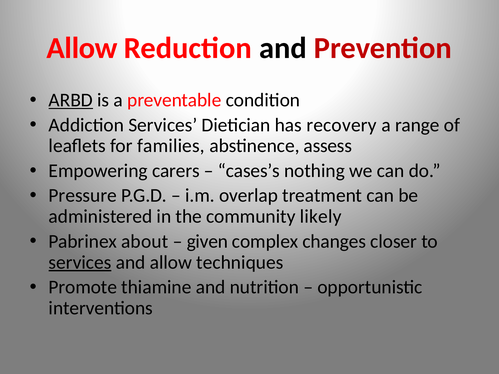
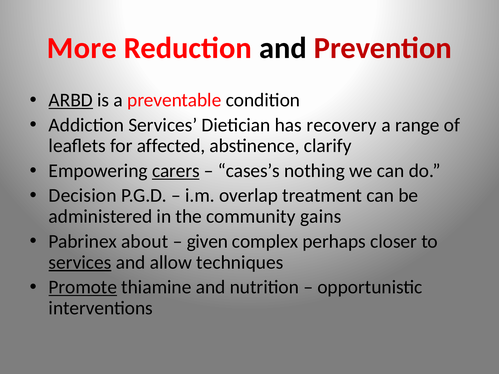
Allow at (82, 48): Allow -> More
families: families -> affected
assess: assess -> clarify
carers underline: none -> present
Pressure: Pressure -> Decision
likely: likely -> gains
changes: changes -> perhaps
Promote underline: none -> present
